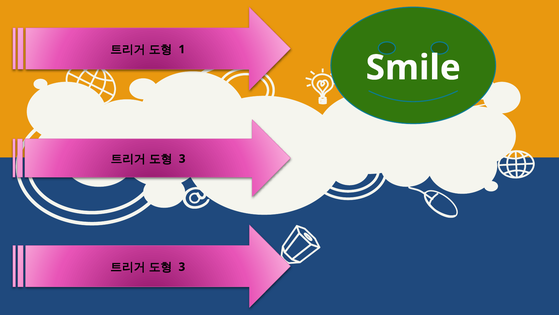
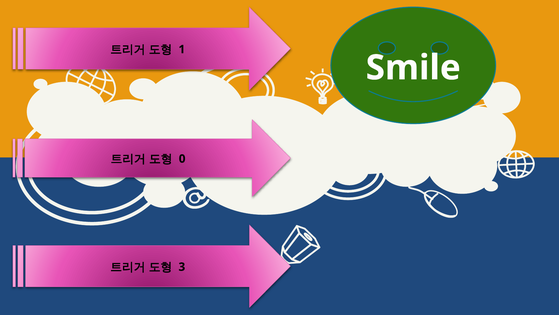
3 at (182, 159): 3 -> 0
